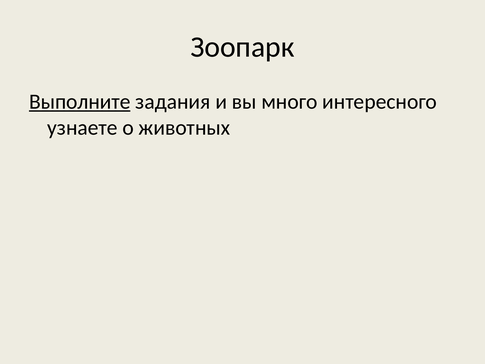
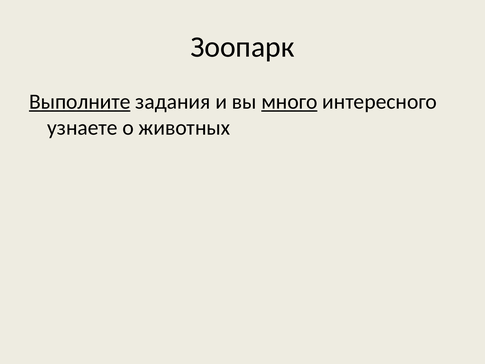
много underline: none -> present
